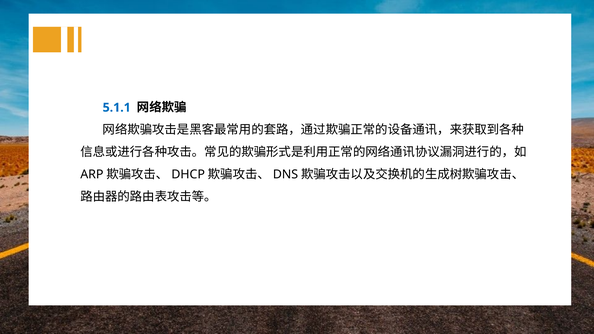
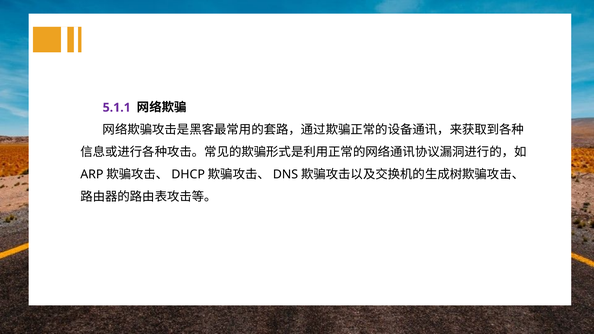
5.1.1 colour: blue -> purple
